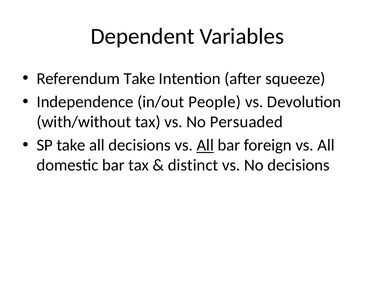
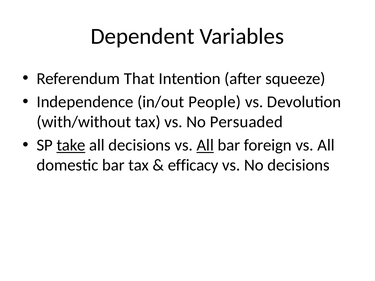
Referendum Take: Take -> That
take at (71, 145) underline: none -> present
distinct: distinct -> efficacy
